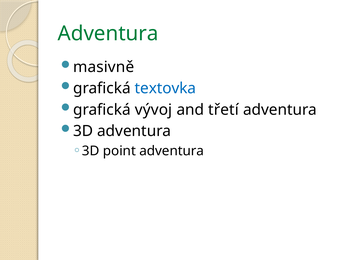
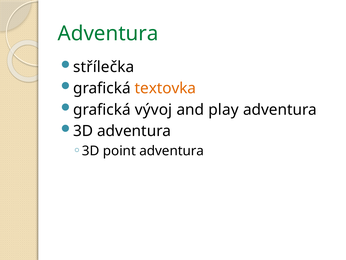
masivně: masivně -> střílečka
textovka colour: blue -> orange
třetí: třetí -> play
